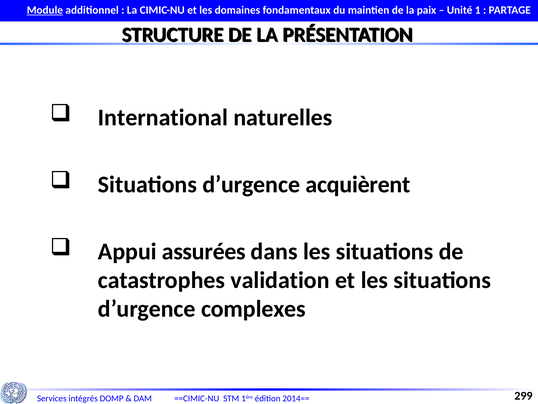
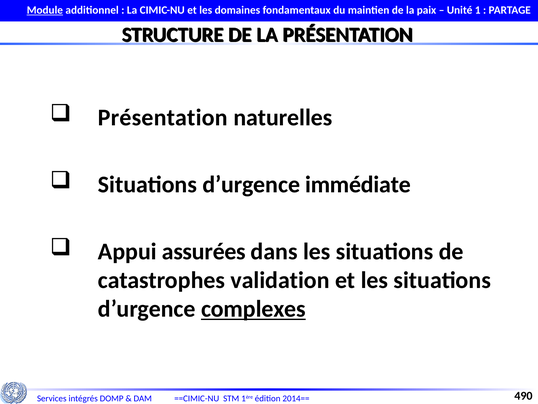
International at (163, 117): International -> Présentation
acquièrent: acquièrent -> immédiate
complexes underline: none -> present
299: 299 -> 490
